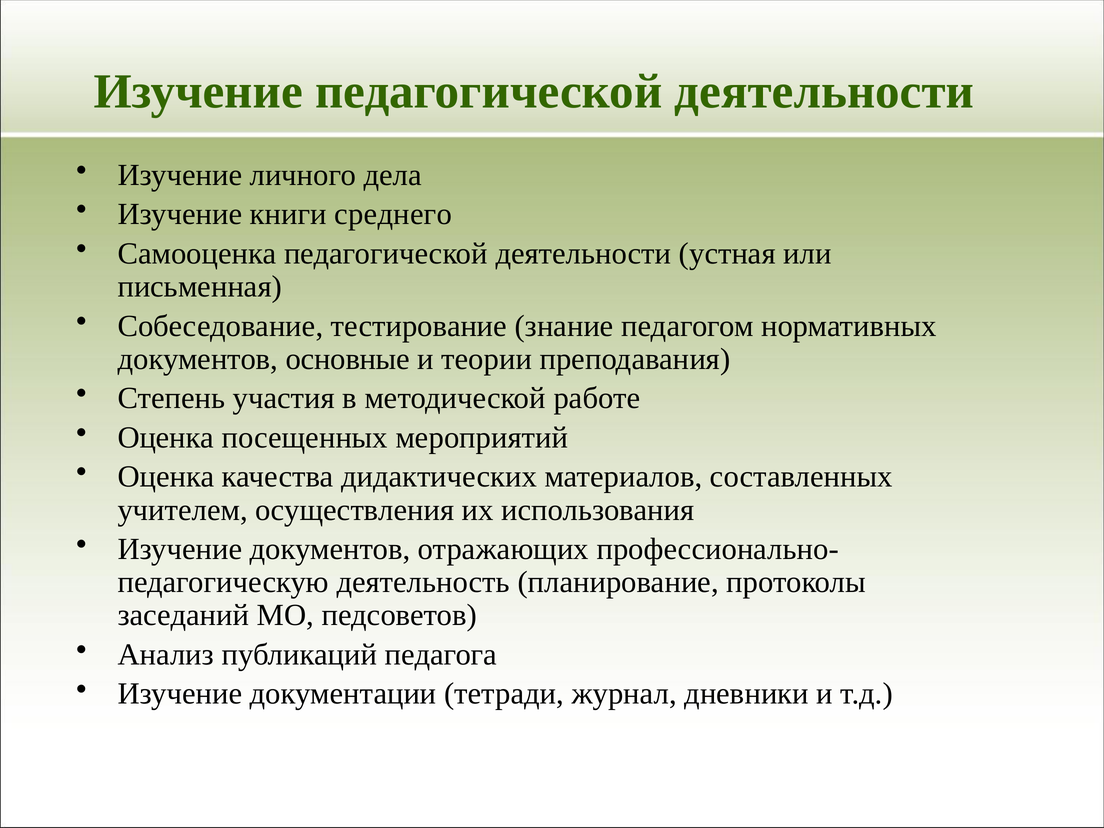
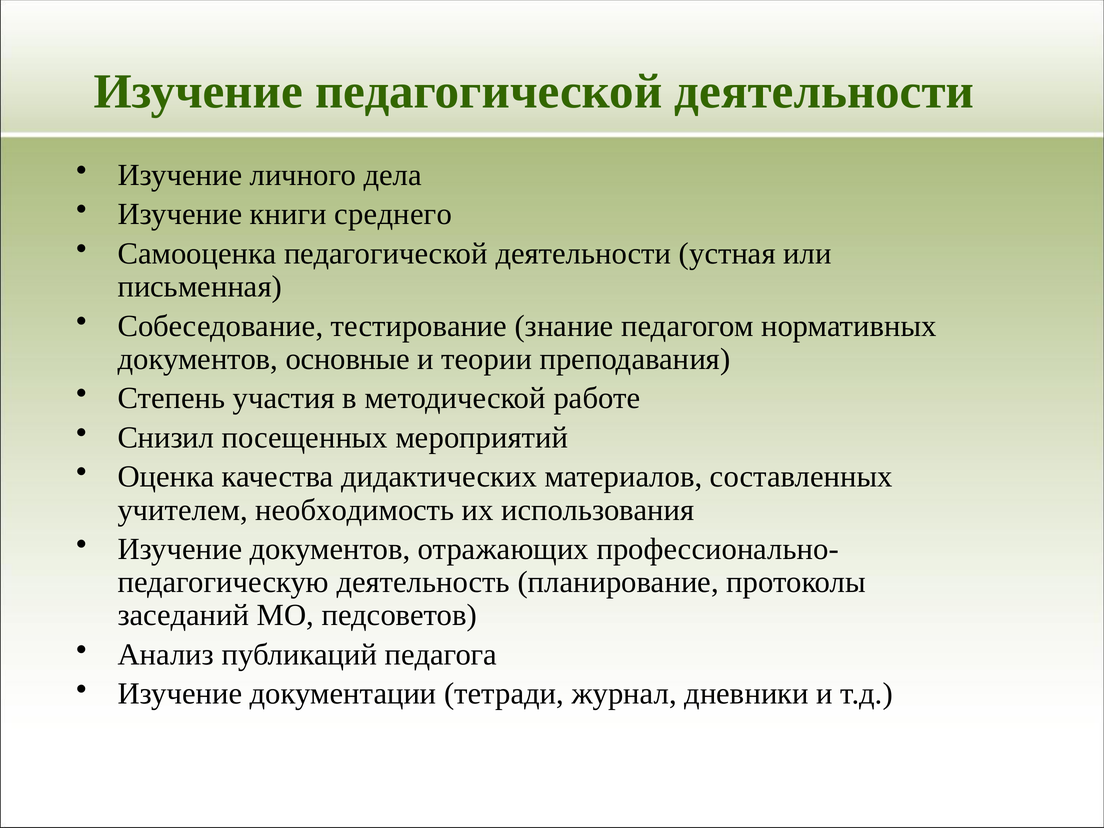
Оценка at (166, 438): Оценка -> Снизил
осуществления: осуществления -> необходимость
